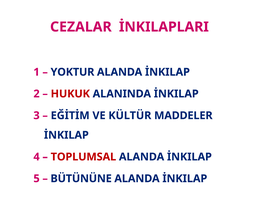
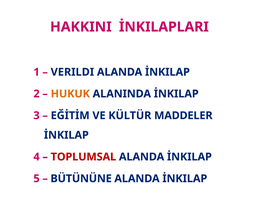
CEZALAR: CEZALAR -> HAKKINI
YOKTUR: YOKTUR -> VERILDI
HUKUK colour: red -> orange
